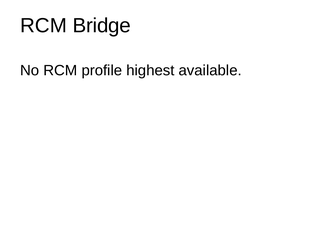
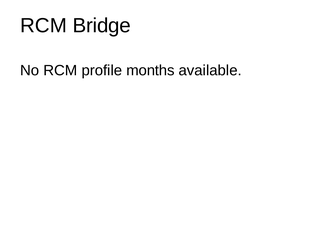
highest: highest -> months
